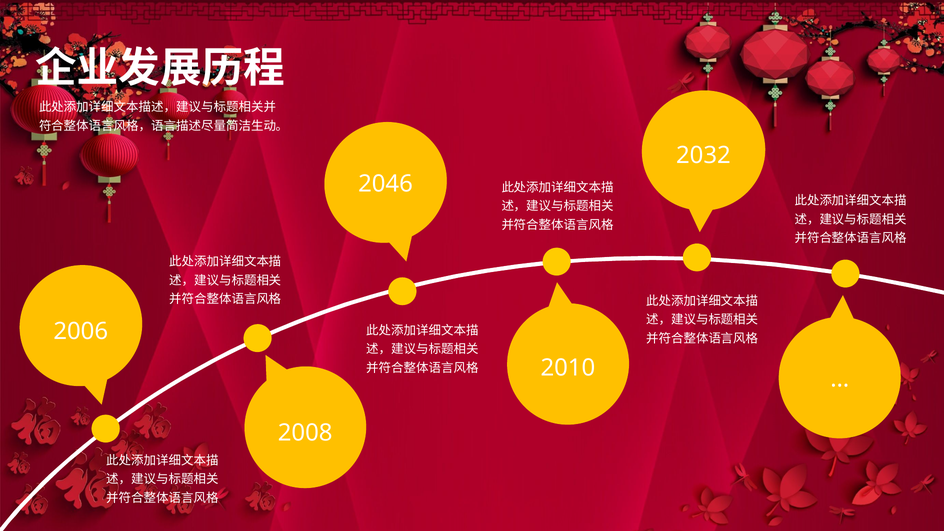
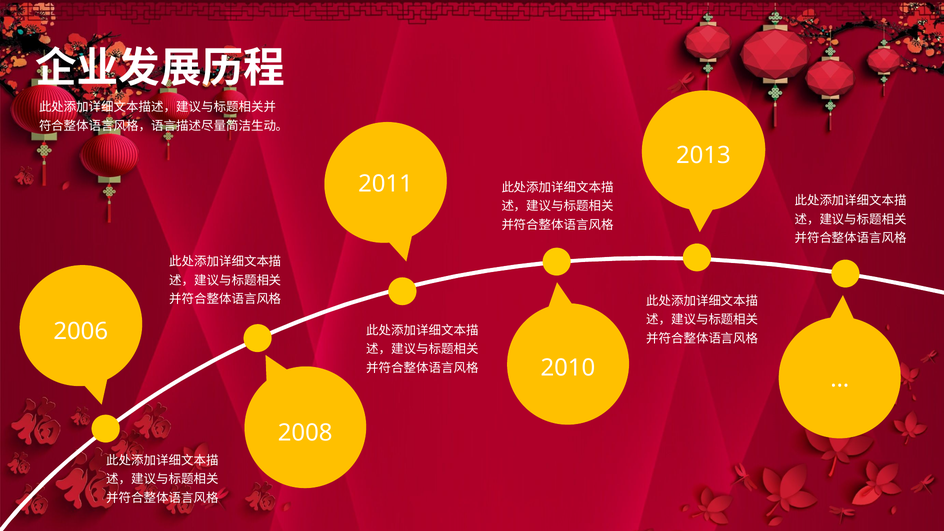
2032: 2032 -> 2013
2046: 2046 -> 2011
